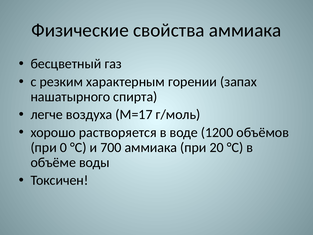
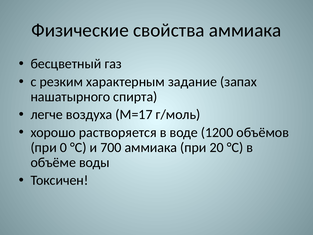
горении: горении -> задание
